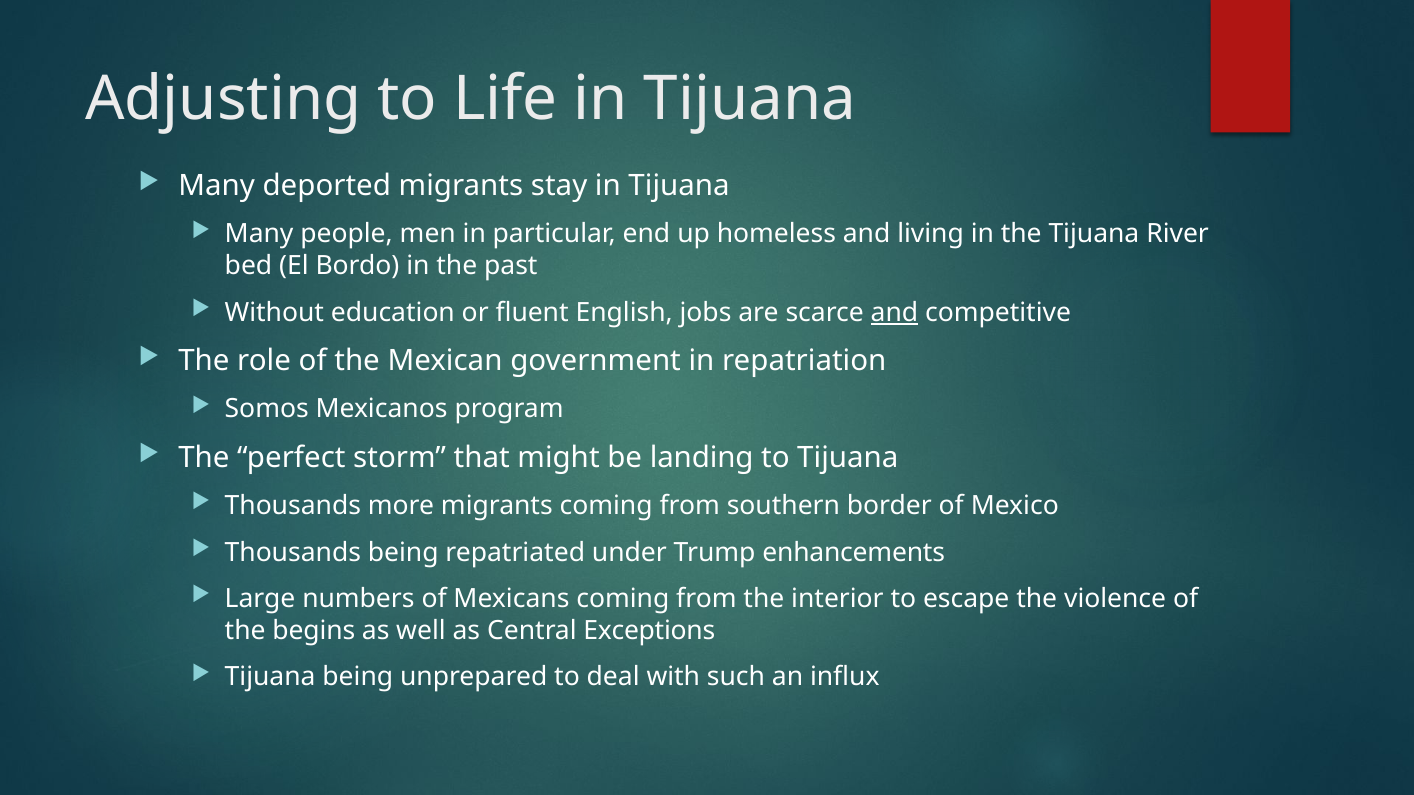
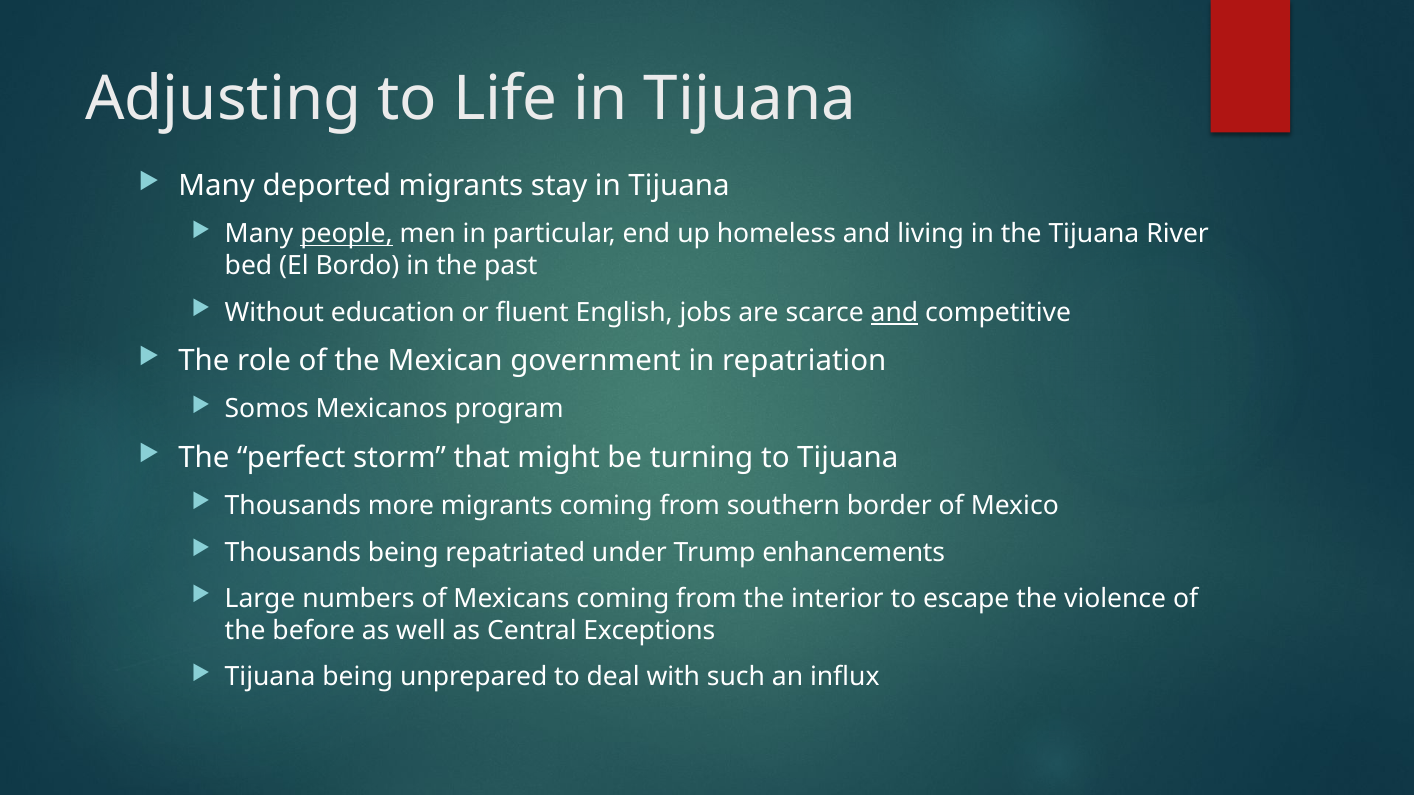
people underline: none -> present
landing: landing -> turning
begins: begins -> before
